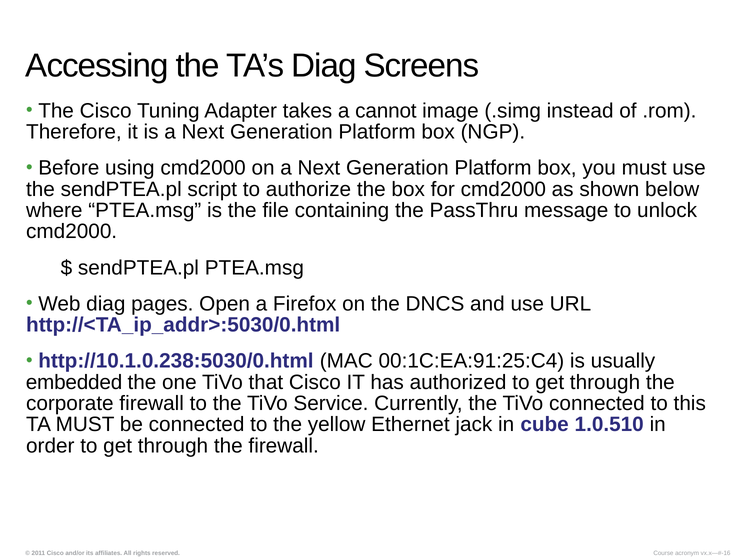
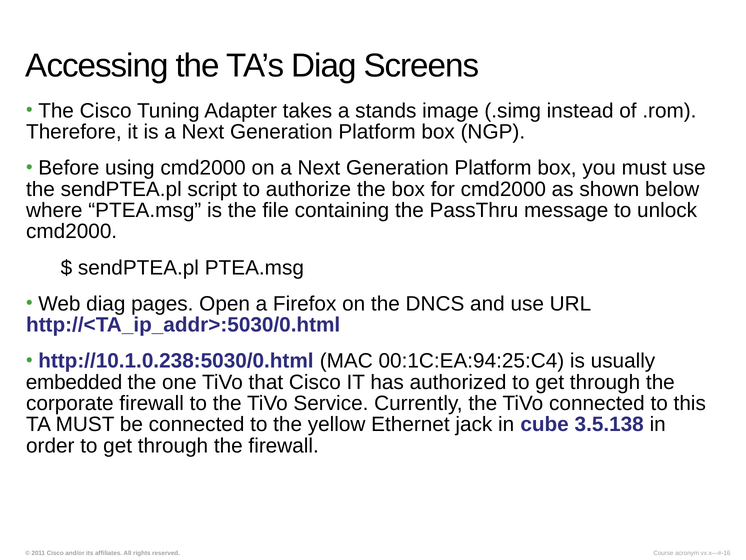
cannot: cannot -> stands
00:1C:EA:91:25:C4: 00:1C:EA:91:25:C4 -> 00:1C:EA:94:25:C4
1.0.510: 1.0.510 -> 3.5.138
